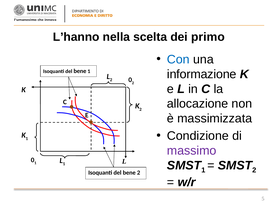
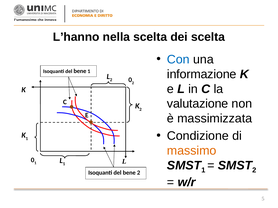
dei primo: primo -> scelta
allocazione: allocazione -> valutazione
massimo colour: purple -> orange
